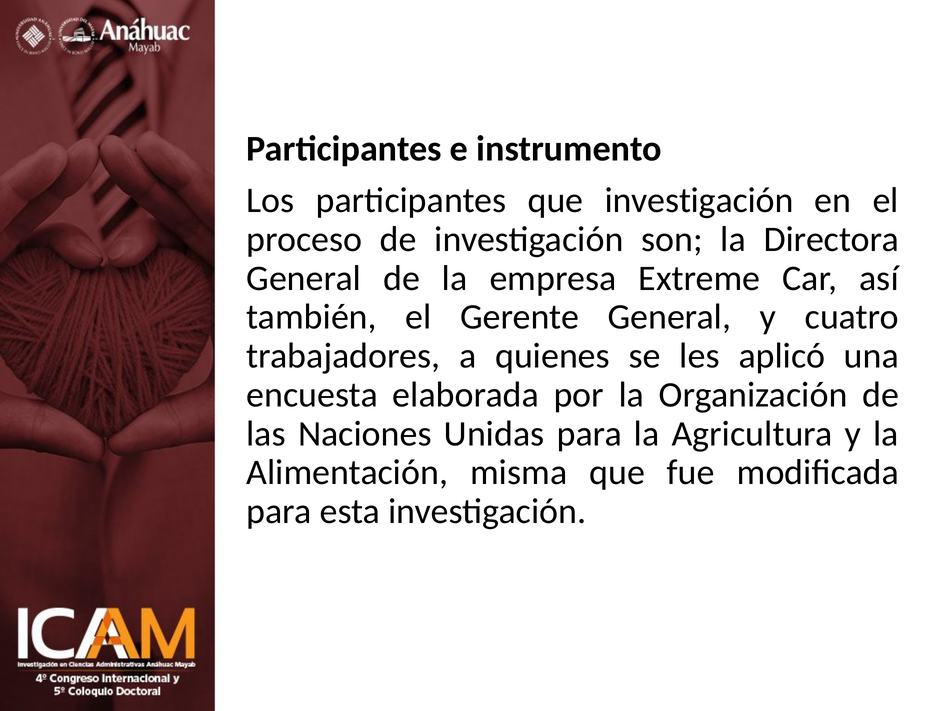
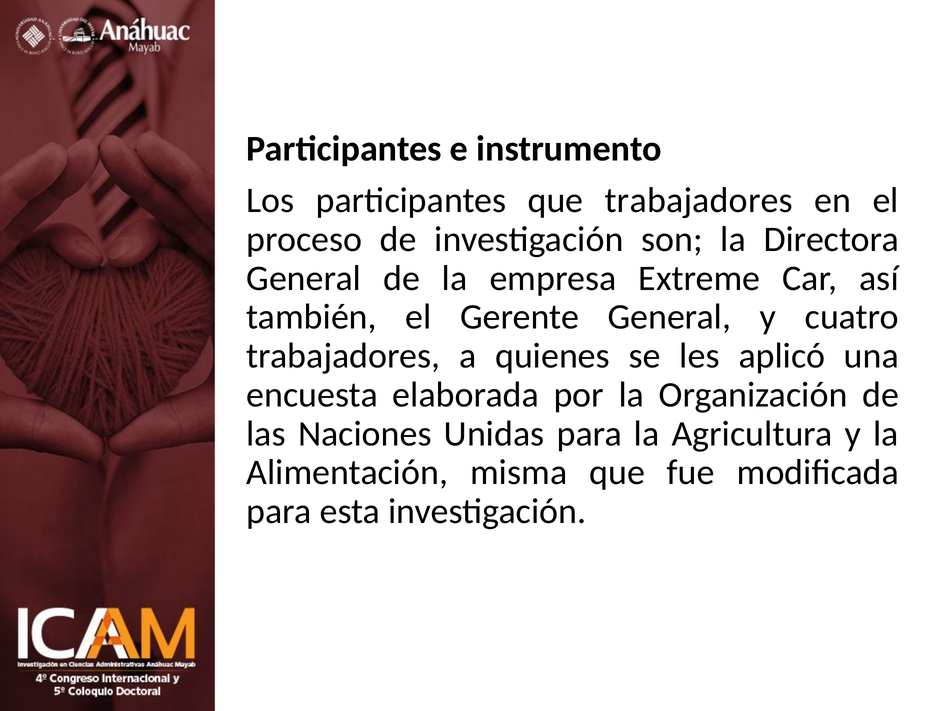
que investigación: investigación -> trabajadores
